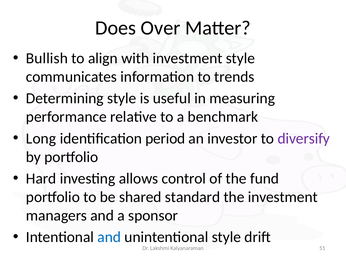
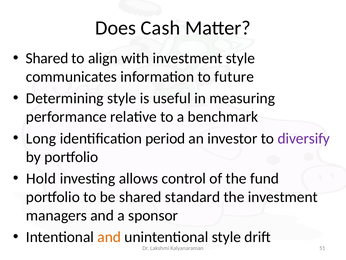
Over: Over -> Cash
Bullish at (47, 58): Bullish -> Shared
trends: trends -> future
Hard: Hard -> Hold
and at (109, 237) colour: blue -> orange
